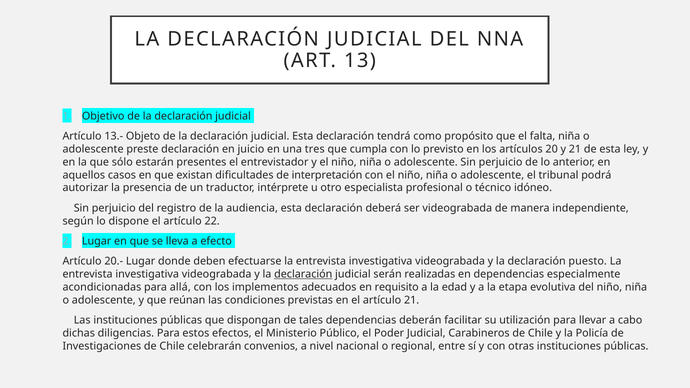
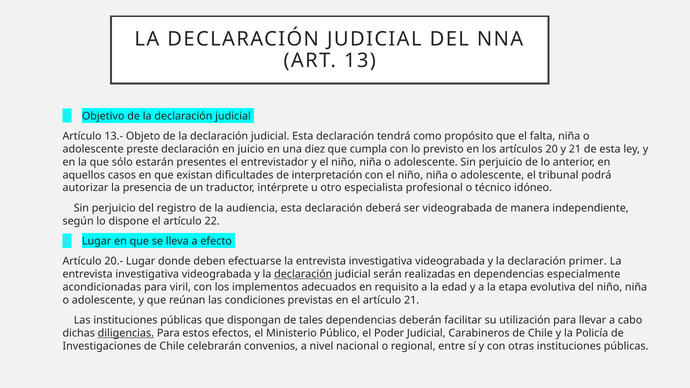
tres: tres -> diez
puesto: puesto -> primer
allá: allá -> viril
diligencias underline: none -> present
